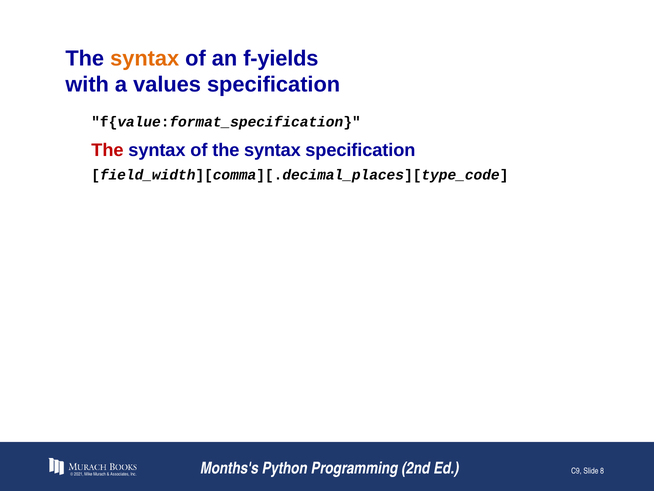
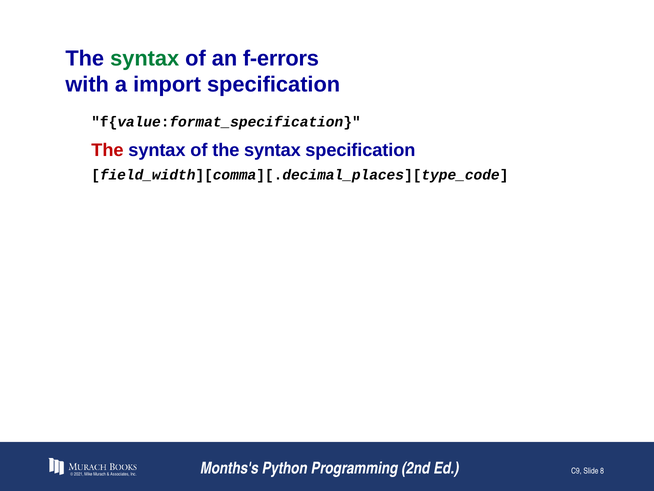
syntax at (145, 58) colour: orange -> green
f-yields: f-yields -> f-errors
values: values -> import
